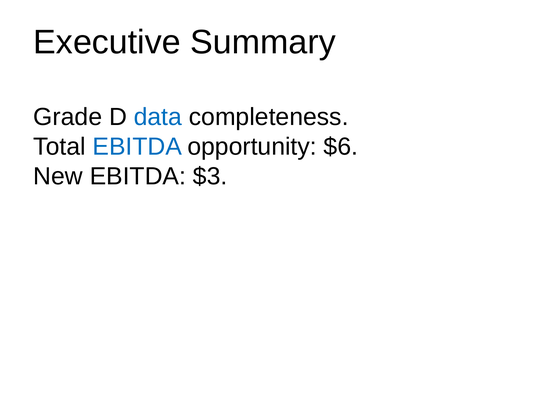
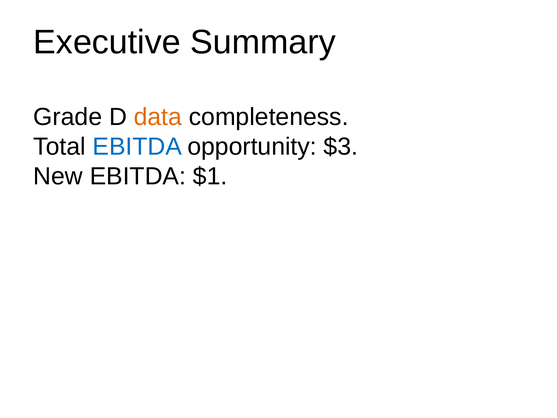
data colour: blue -> orange
$6: $6 -> $3
$3: $3 -> $1
